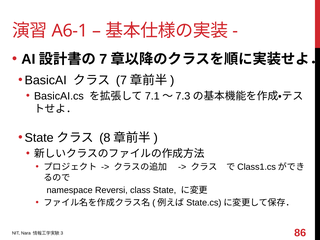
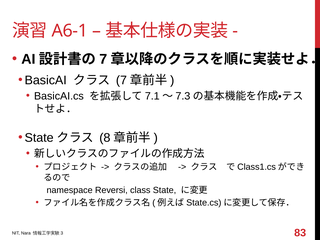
86: 86 -> 83
